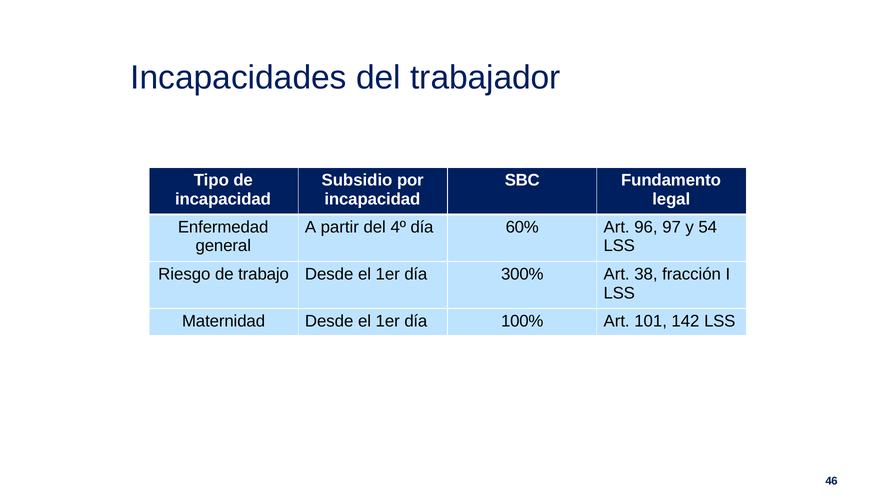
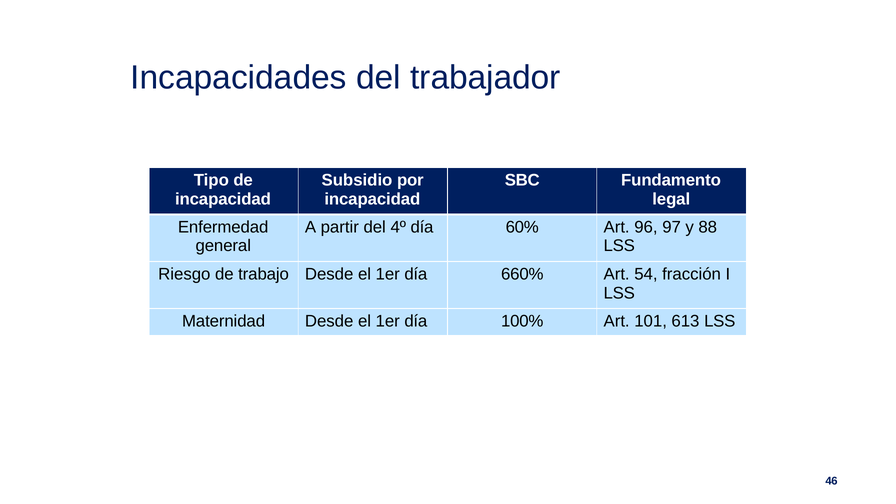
54: 54 -> 88
300%: 300% -> 660%
38: 38 -> 54
142: 142 -> 613
